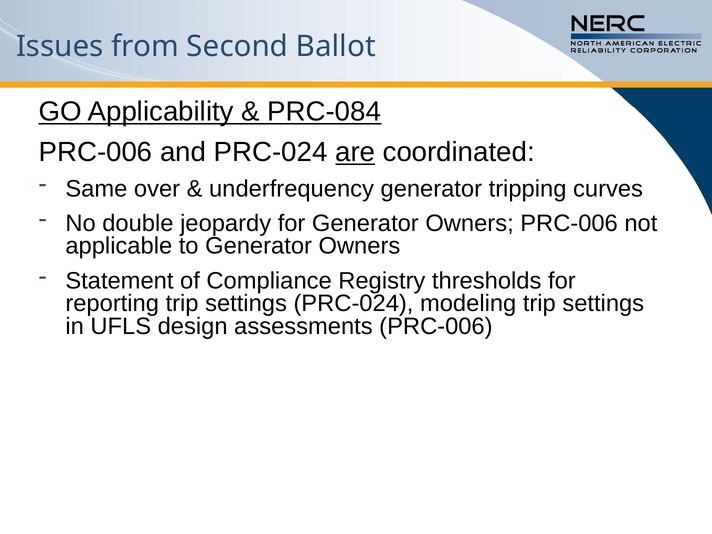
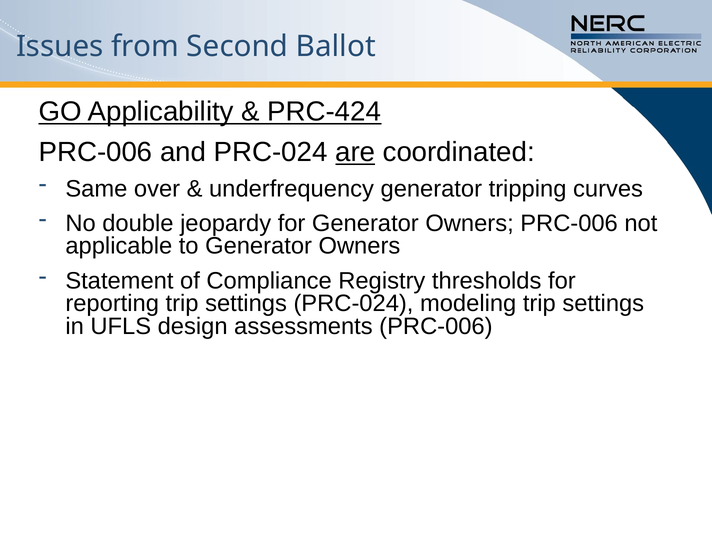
PRC-084: PRC-084 -> PRC-424
